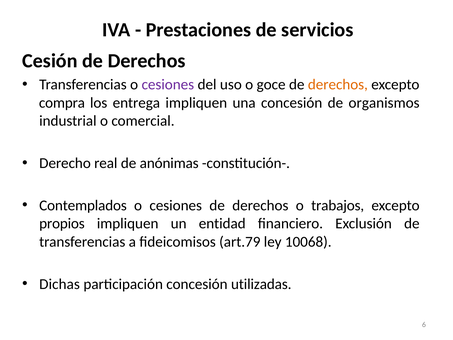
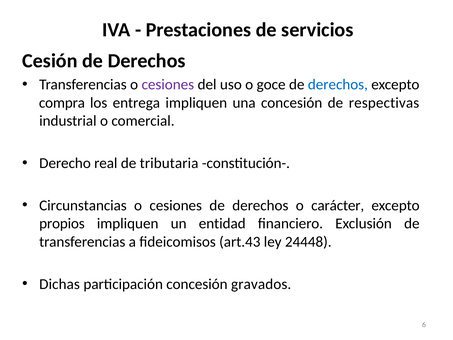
derechos at (338, 85) colour: orange -> blue
organismos: organismos -> respectivas
anónimas: anónimas -> tributaria
Contemplados: Contemplados -> Circunstancias
trabajos: trabajos -> carácter
art.79: art.79 -> art.43
10068: 10068 -> 24448
utilizadas: utilizadas -> gravados
